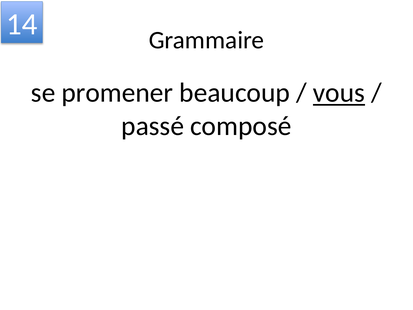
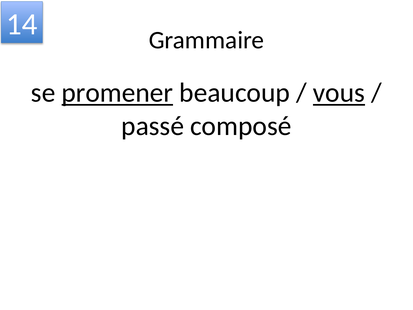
promener underline: none -> present
